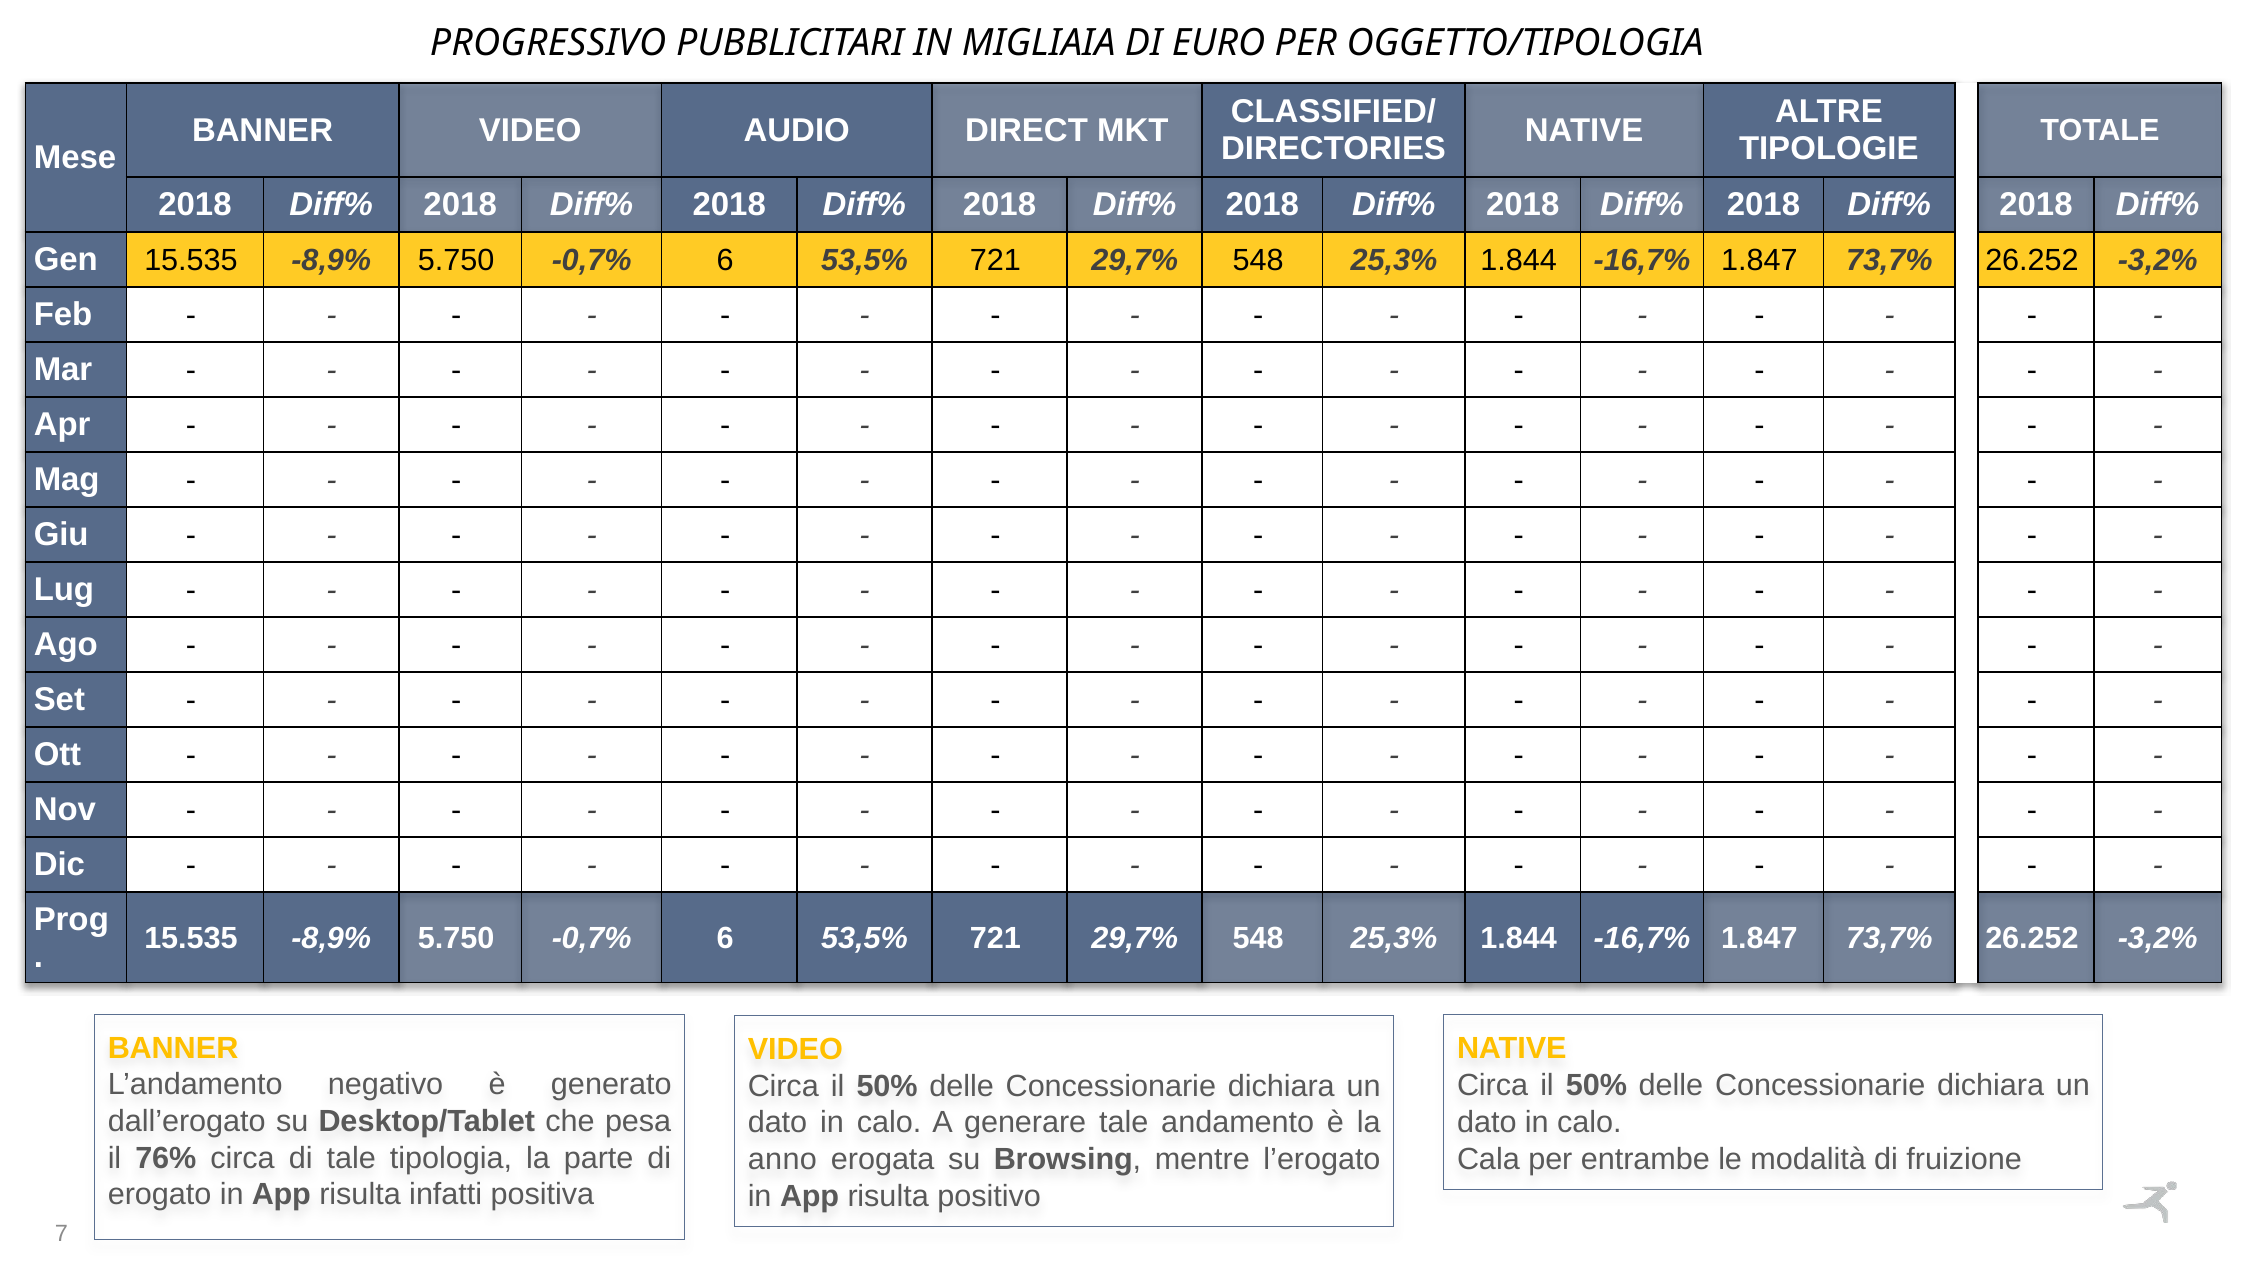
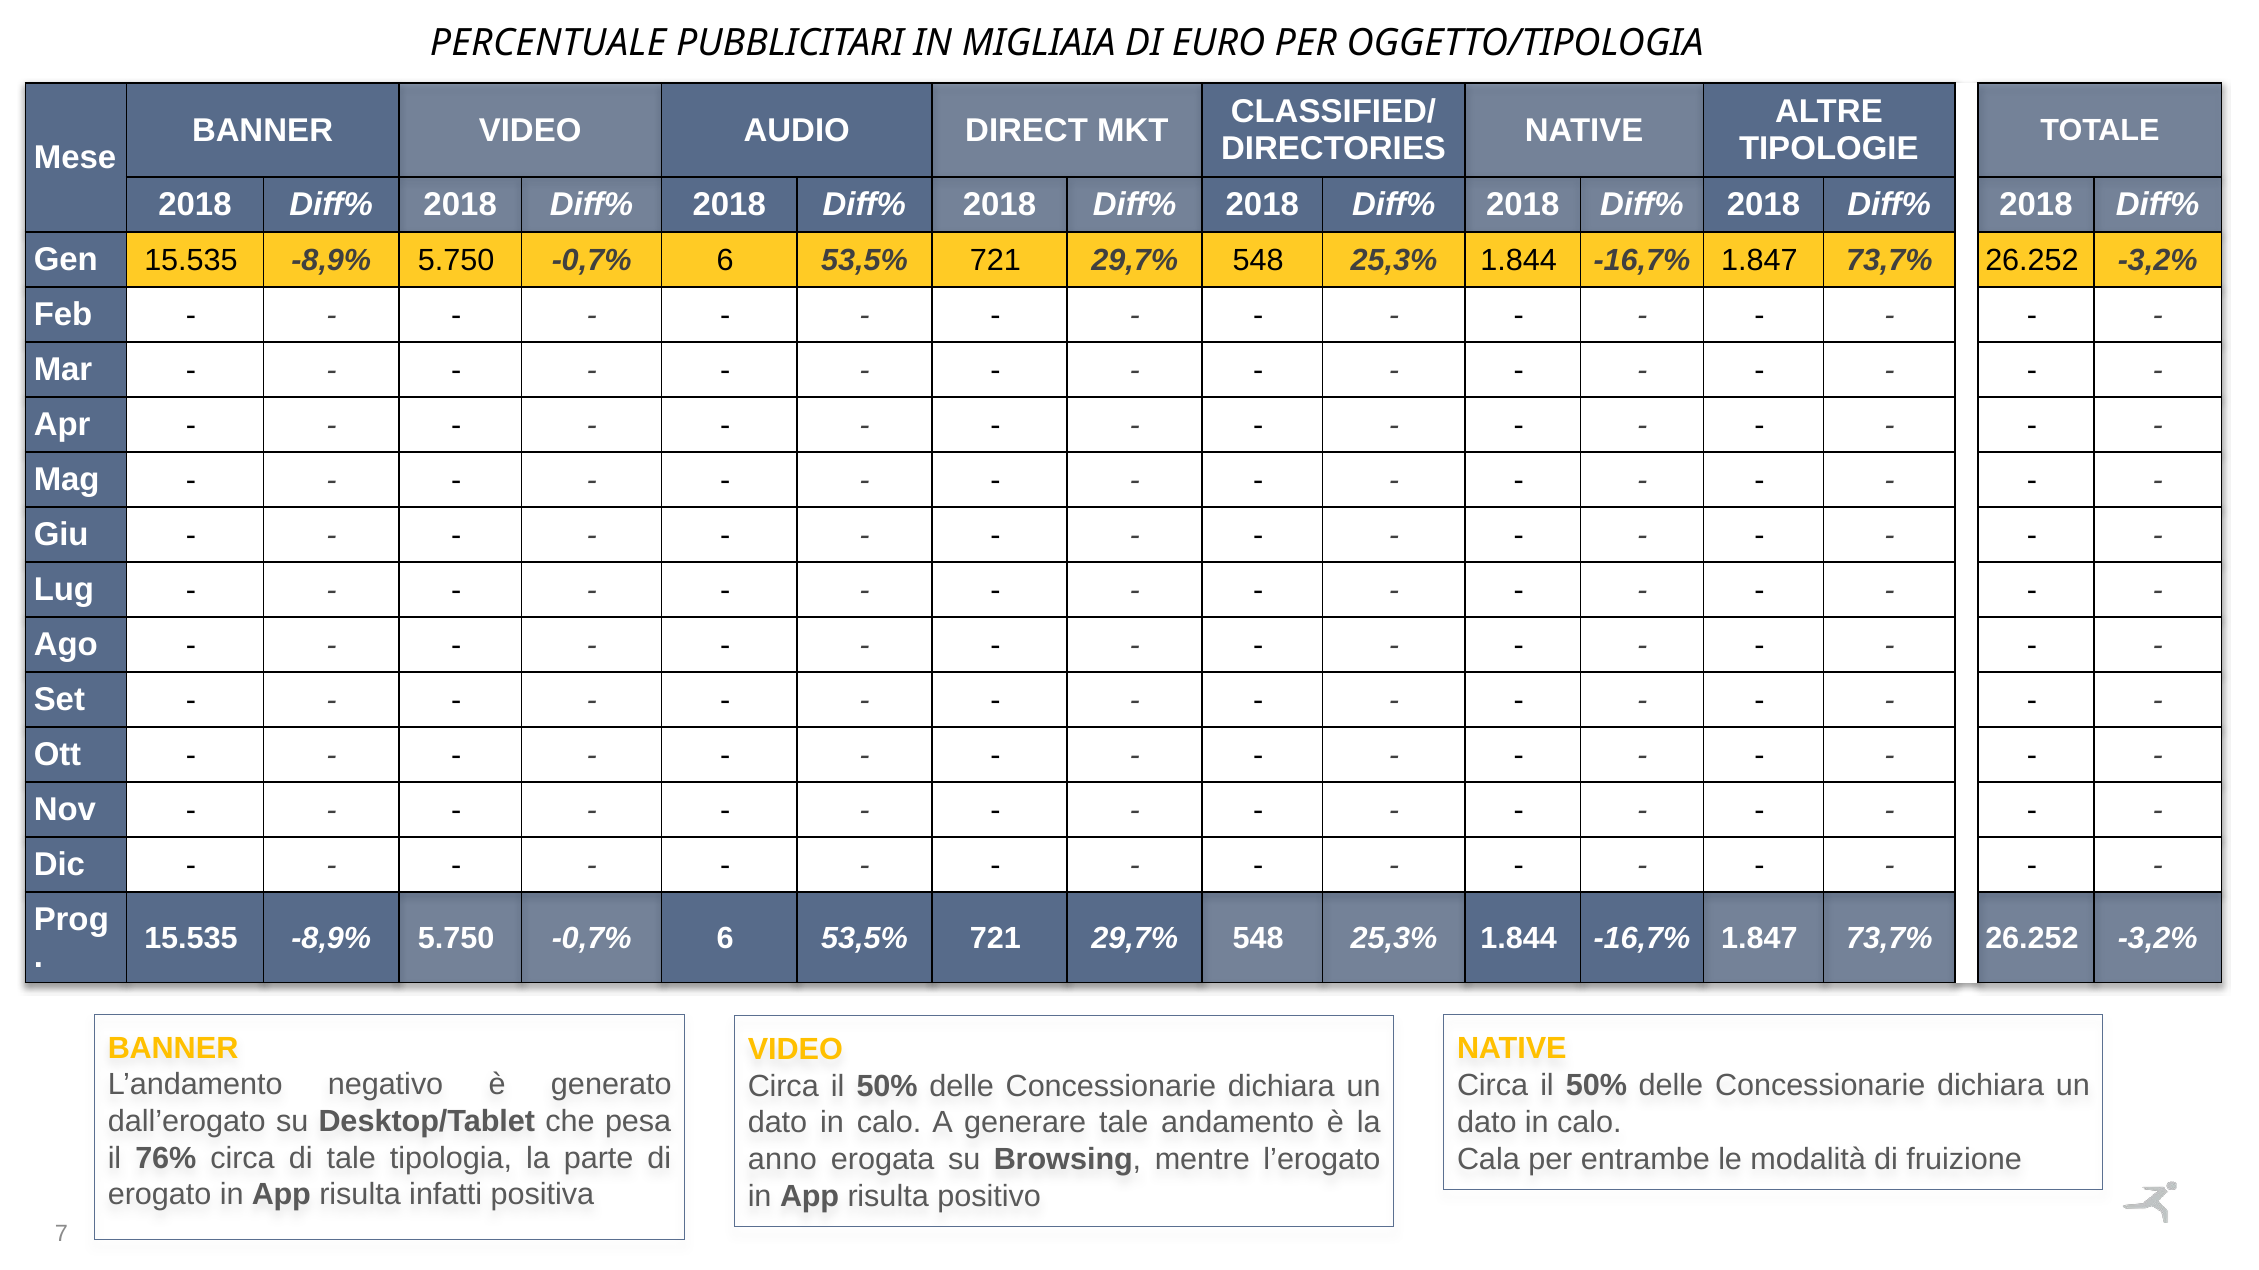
PROGRESSIVO: PROGRESSIVO -> PERCENTUALE
